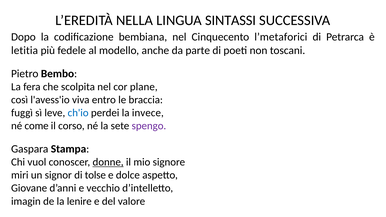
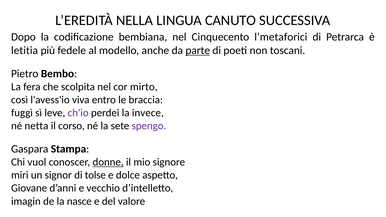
SINTASSI: SINTASSI -> CANUTO
parte underline: none -> present
plane: plane -> mirto
ch'io colour: blue -> purple
come: come -> netta
lenire: lenire -> nasce
